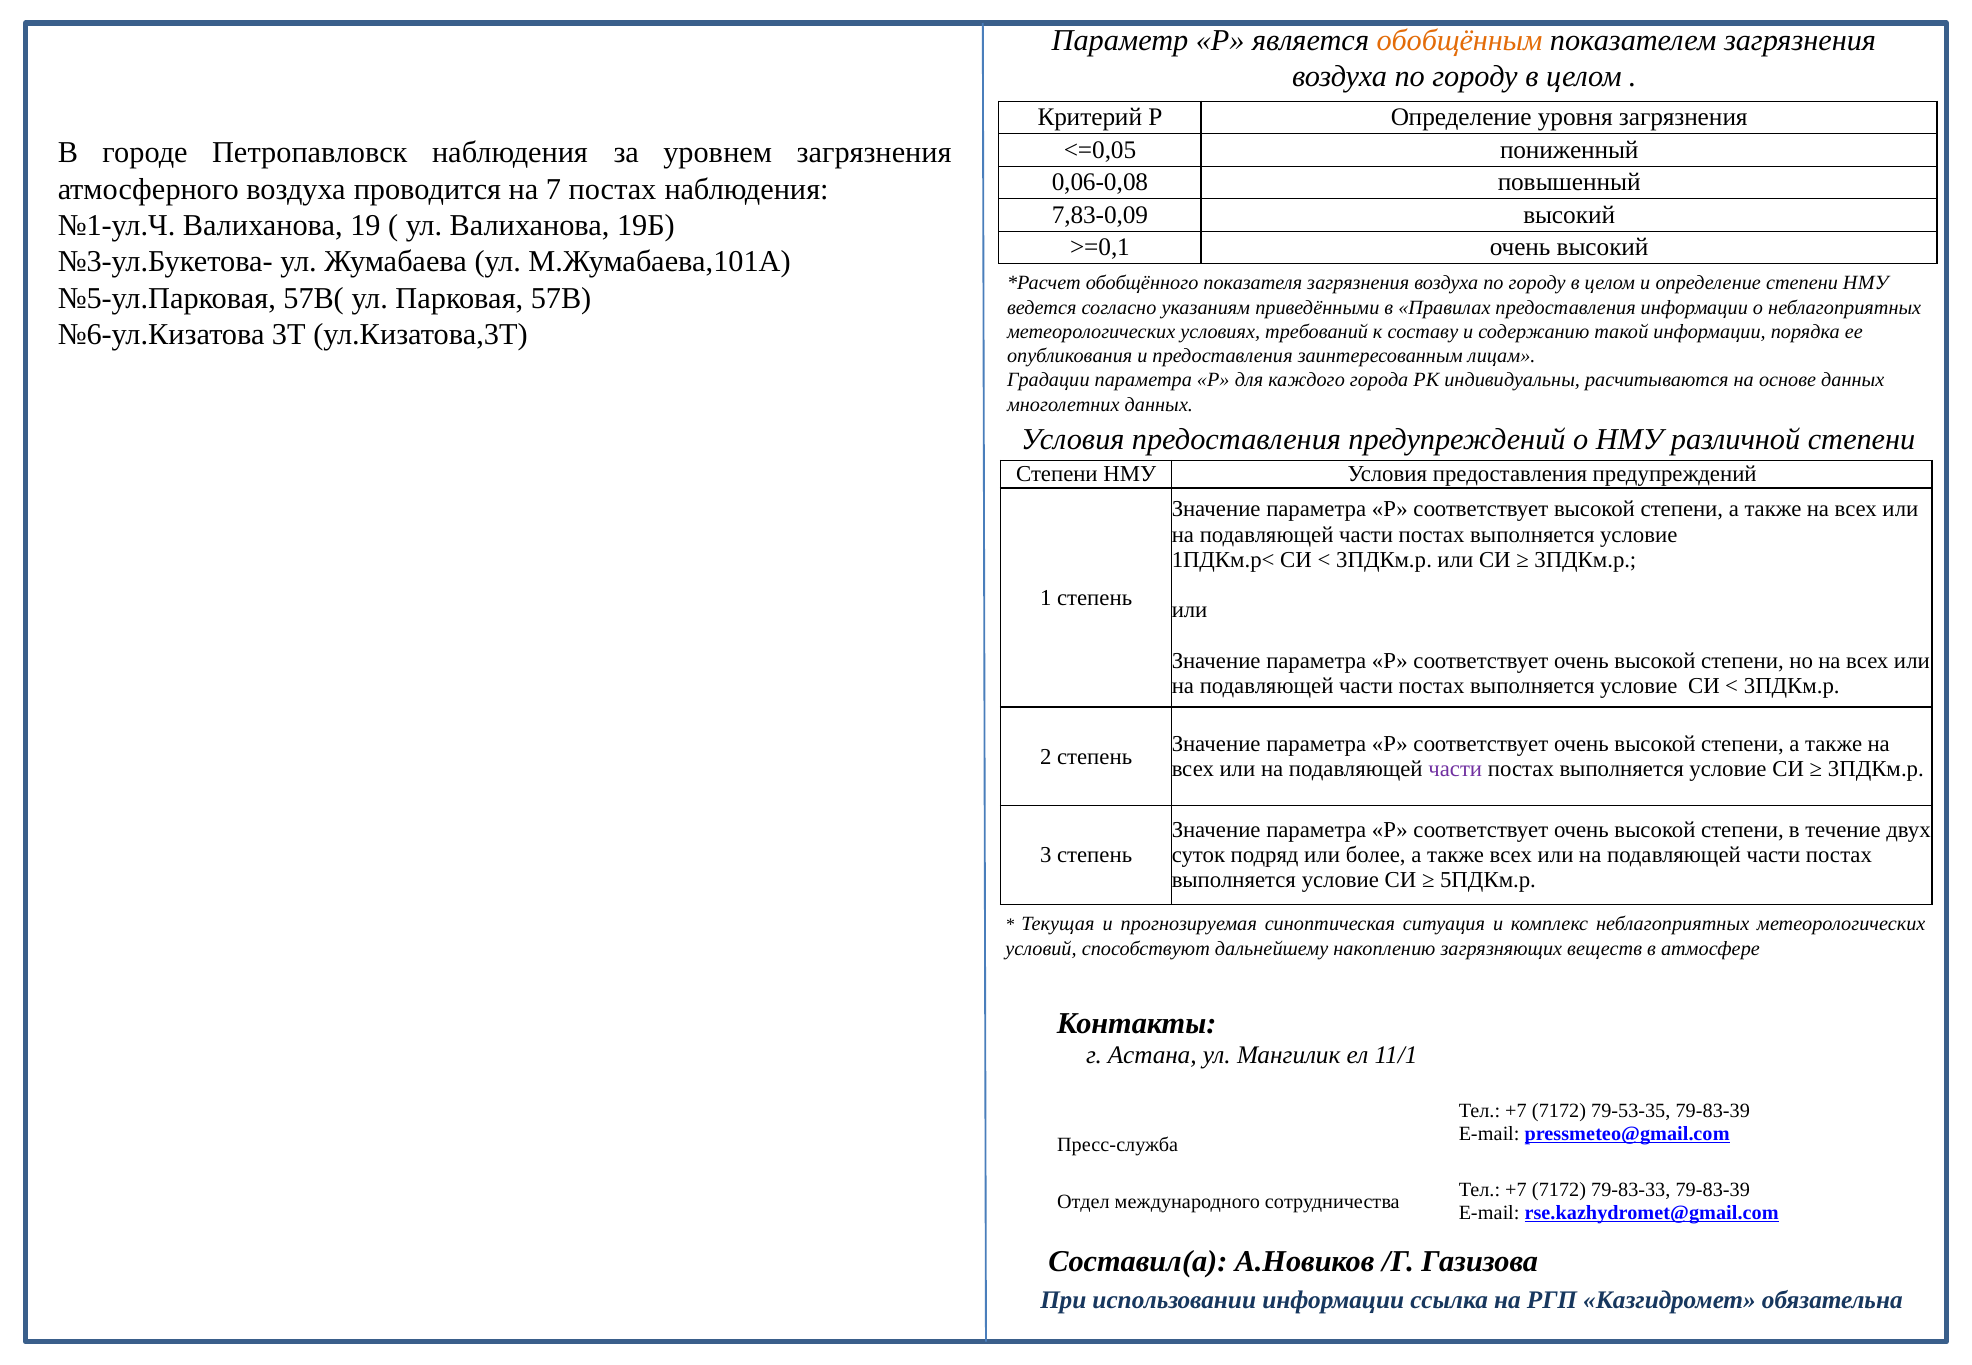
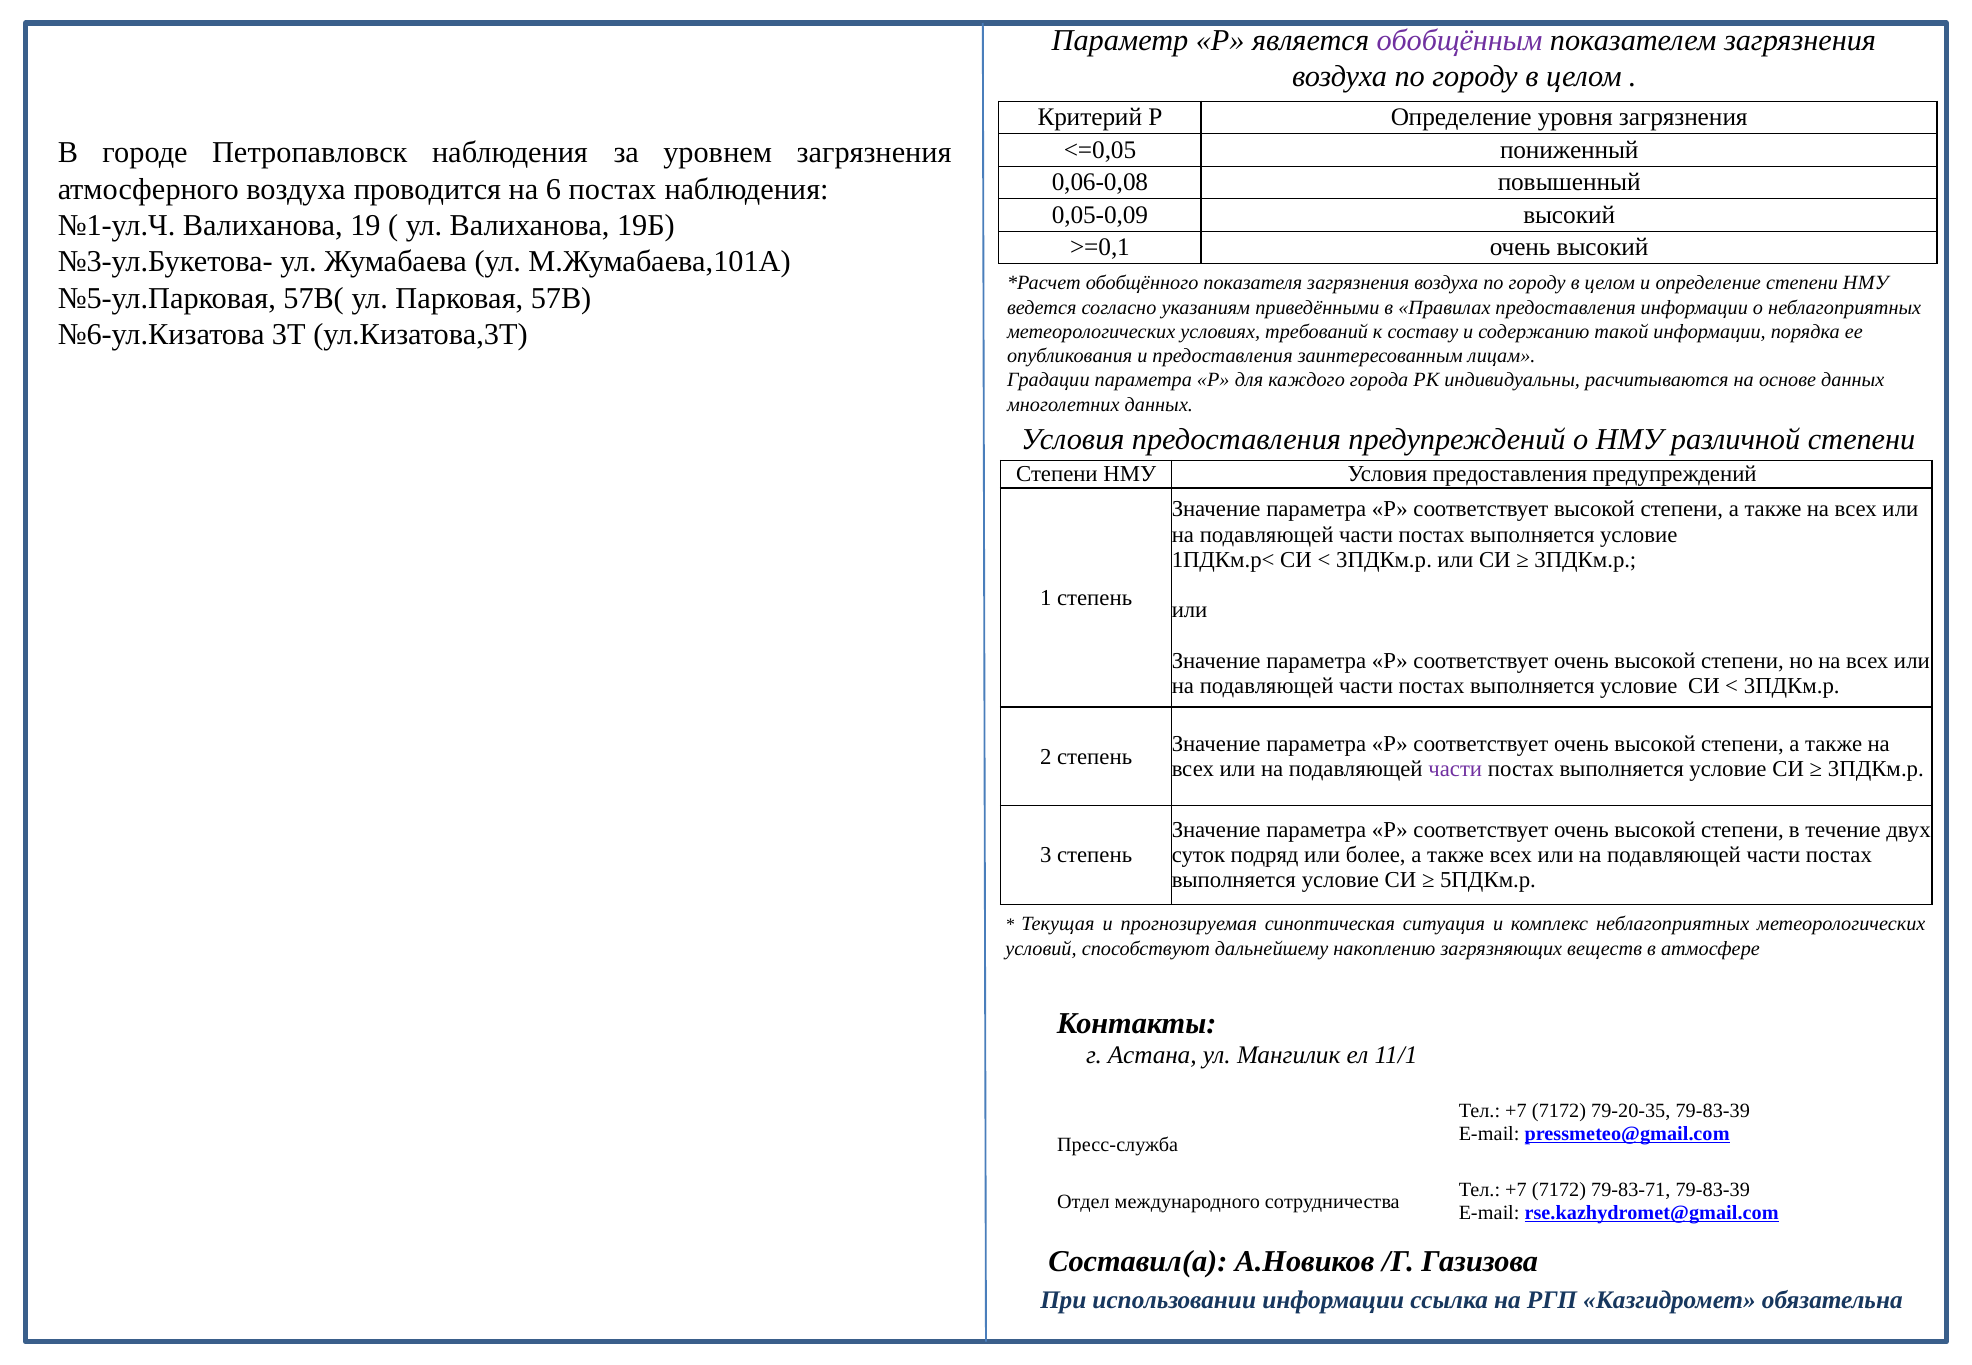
обобщённым colour: orange -> purple
7: 7 -> 6
7,83-0,09: 7,83-0,09 -> 0,05-0,09
79-53-35: 79-53-35 -> 79-20-35
79-83-33: 79-83-33 -> 79-83-71
